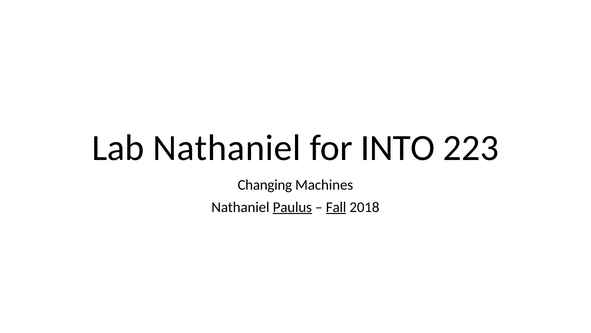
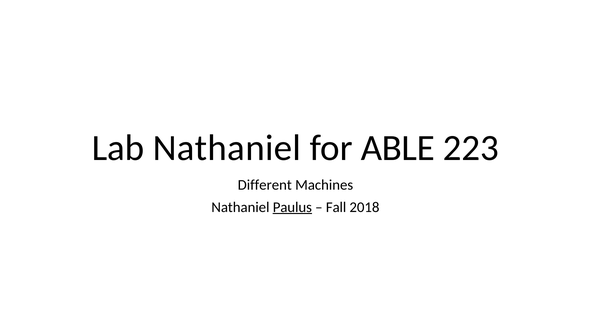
INTO: INTO -> ABLE
Changing: Changing -> Different
Fall underline: present -> none
